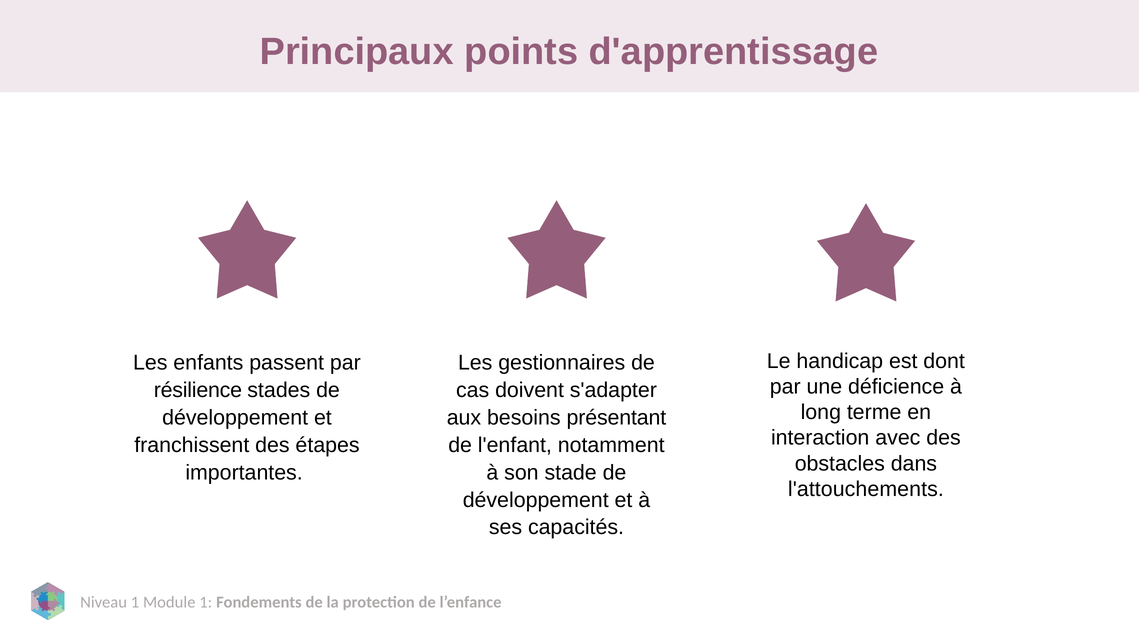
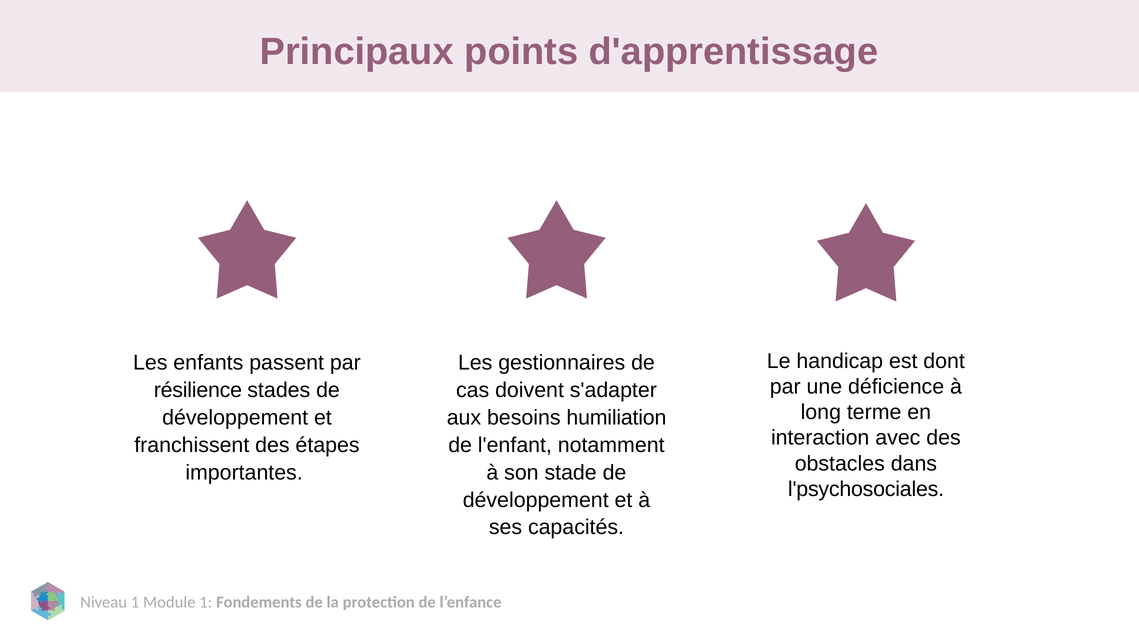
présentant: présentant -> humiliation
l'attouchements: l'attouchements -> l'psychosociales
